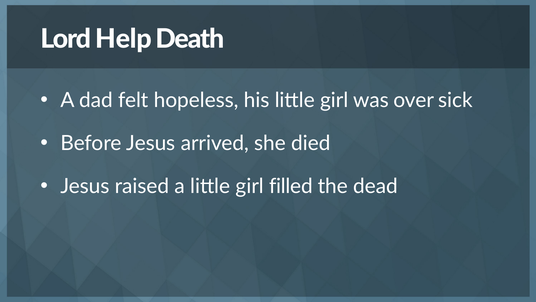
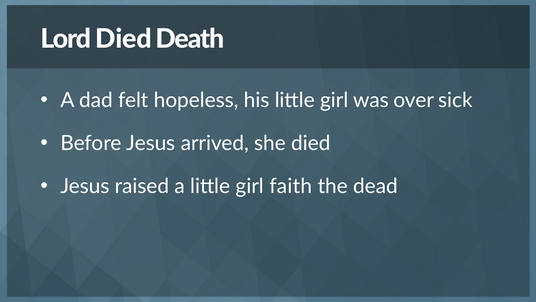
Lord Help: Help -> Died
filled: filled -> faith
